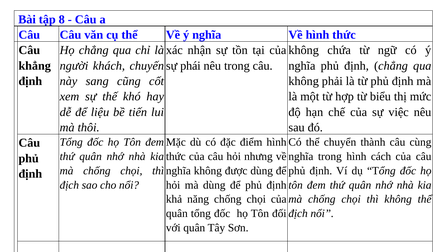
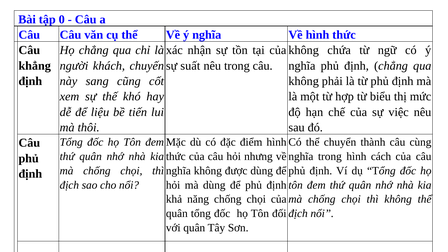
8: 8 -> 0
phái: phái -> suất
